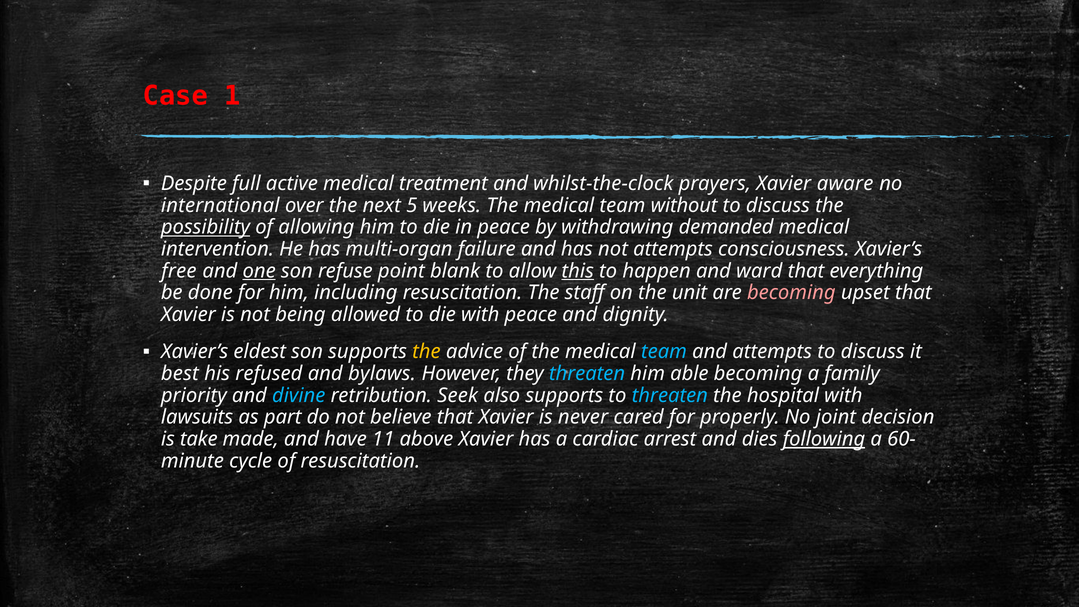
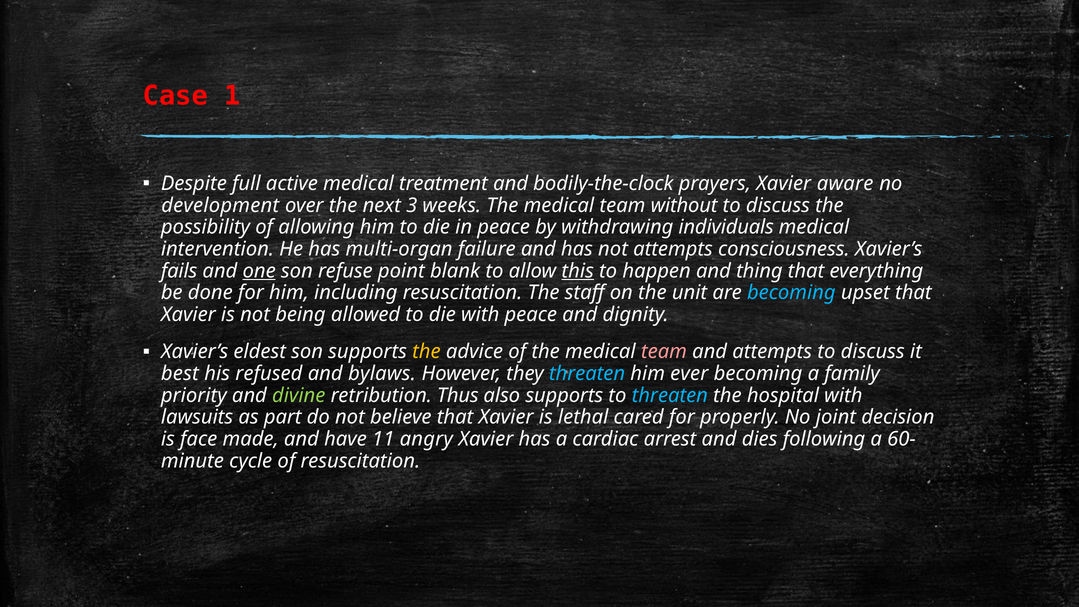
whilst-the-clock: whilst-the-clock -> bodily-the-clock
international: international -> development
5: 5 -> 3
possibility underline: present -> none
demanded: demanded -> individuals
free: free -> fails
ward: ward -> thing
becoming at (791, 293) colour: pink -> light blue
team at (664, 352) colour: light blue -> pink
able: able -> ever
divine colour: light blue -> light green
Seek: Seek -> Thus
never: never -> lethal
take: take -> face
above: above -> angry
following underline: present -> none
